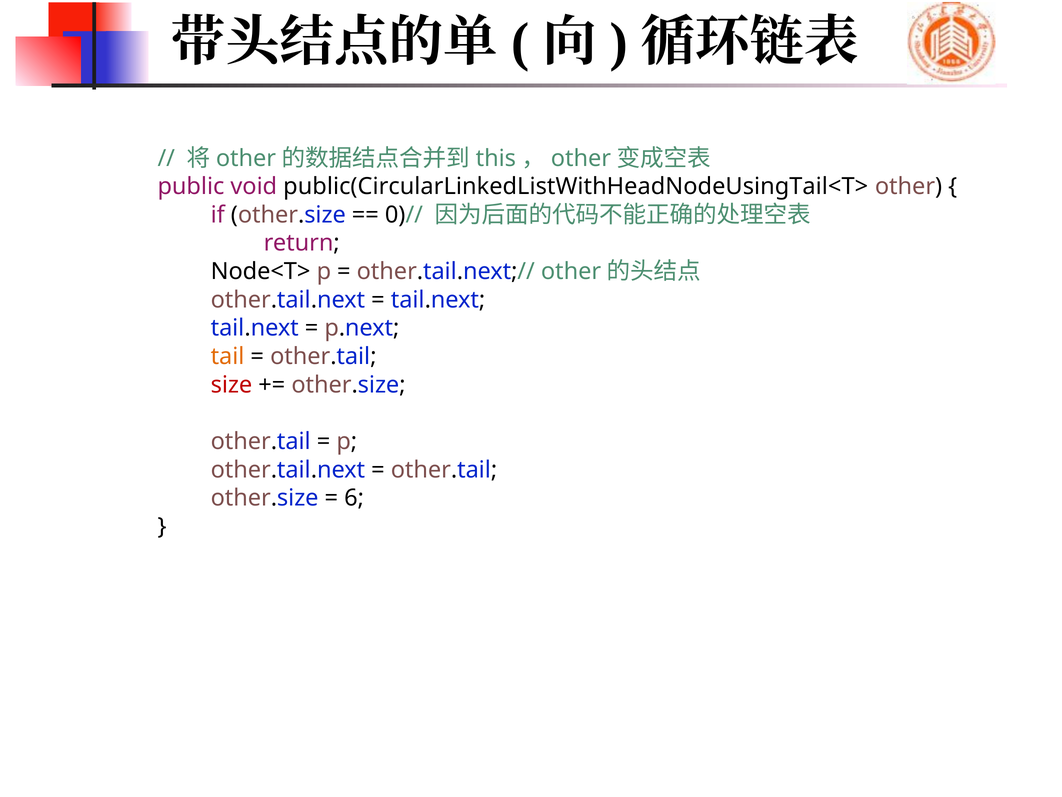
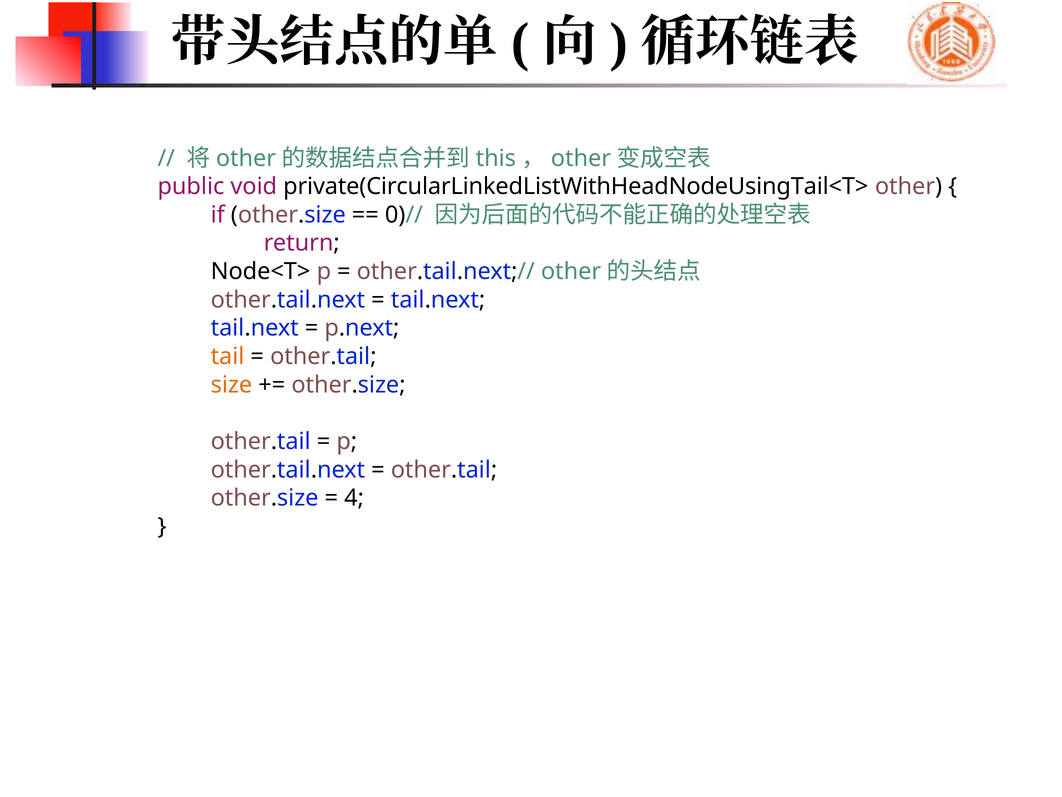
public(CircularLinkedListWithHeadNodeUsingTail<T>: public(CircularLinkedListWithHeadNodeUsingTail<T> -> private(CircularLinkedListWithHeadNodeUsingTail<T>
size colour: red -> orange
6: 6 -> 4
